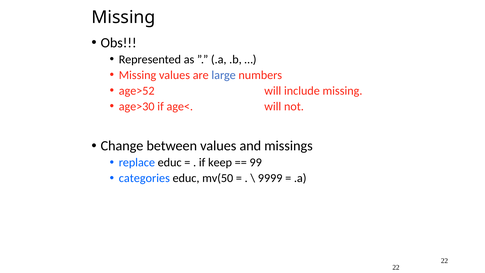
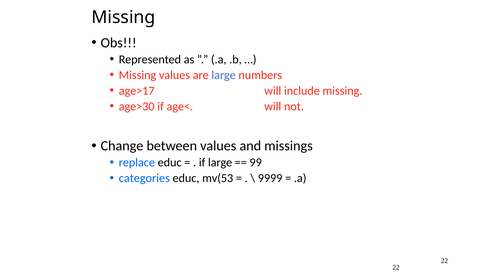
age>52: age>52 -> age>17
if keep: keep -> large
mv(50: mv(50 -> mv(53
